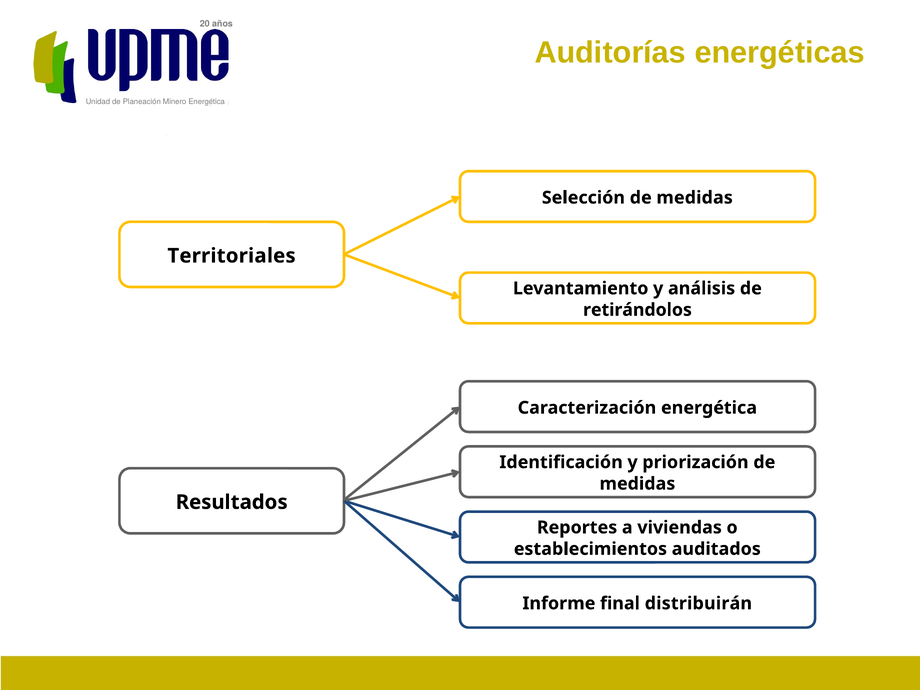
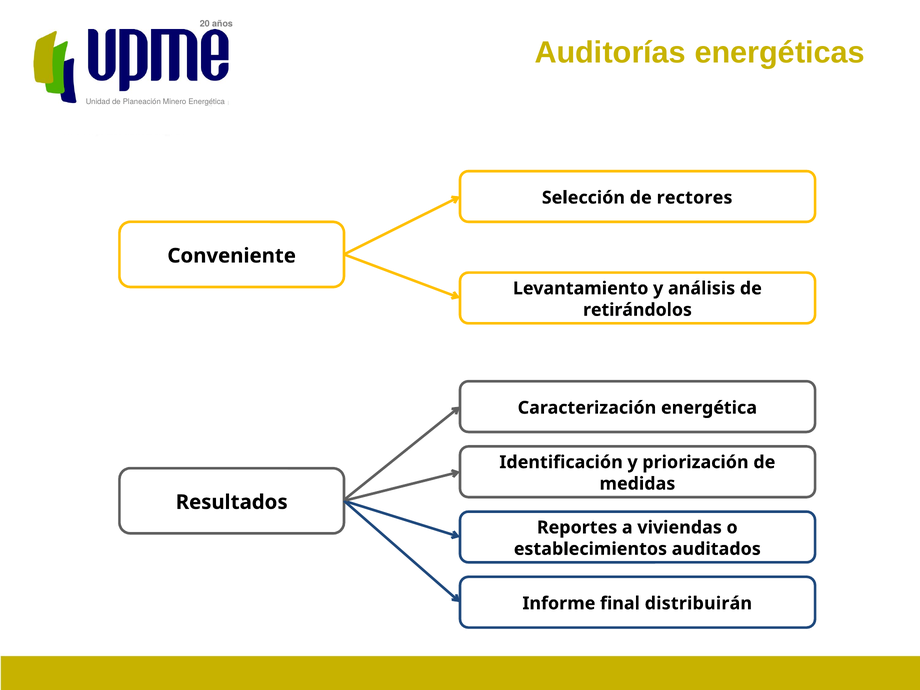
Selección de medidas: medidas -> rectores
Territoriales: Territoriales -> Conveniente
